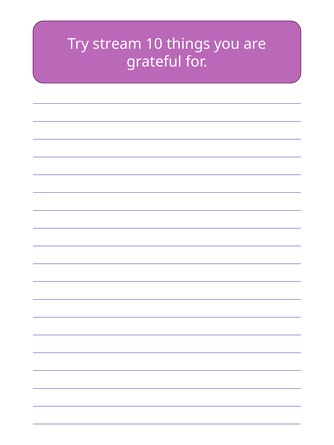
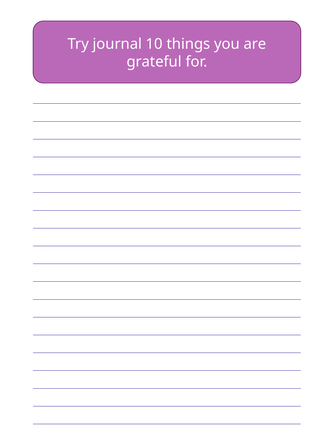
stream: stream -> journal
